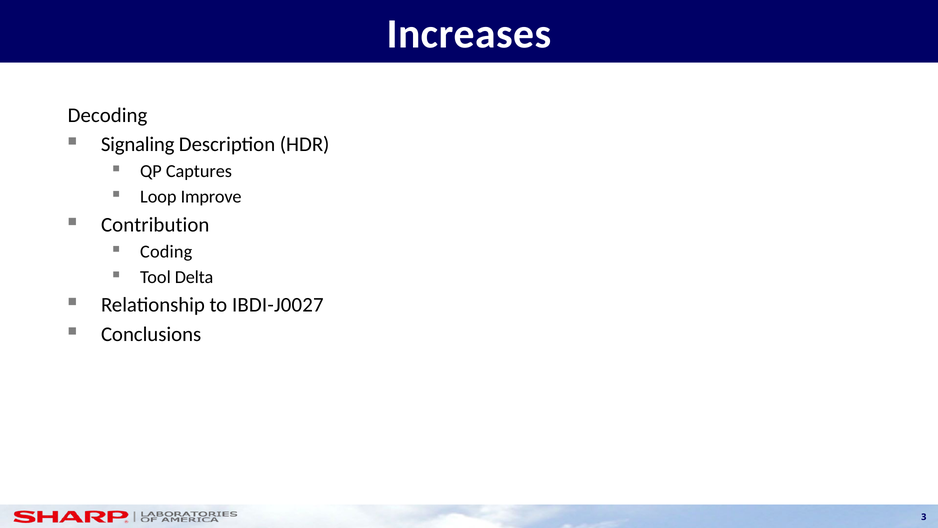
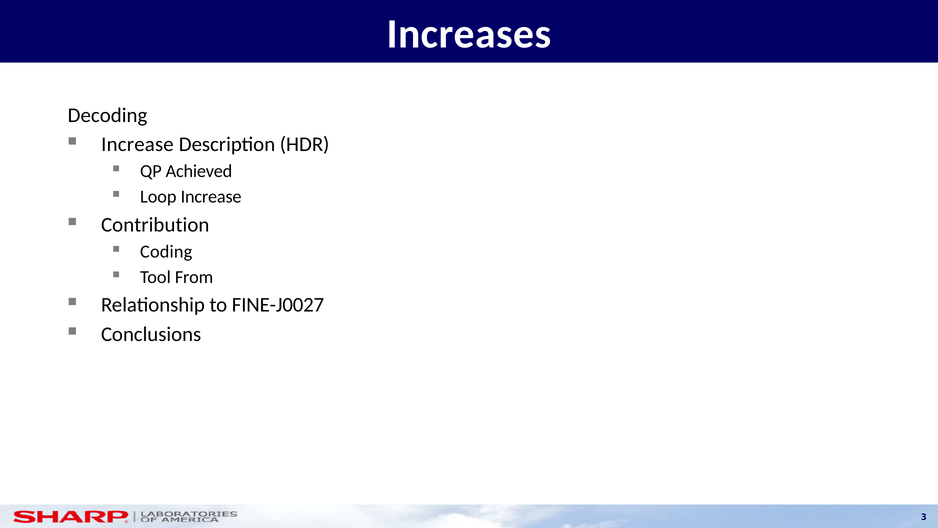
Signaling at (138, 144): Signaling -> Increase
Captures: Captures -> Achieved
Loop Improve: Improve -> Increase
Delta: Delta -> From
IBDI-J0027: IBDI-J0027 -> FINE-J0027
